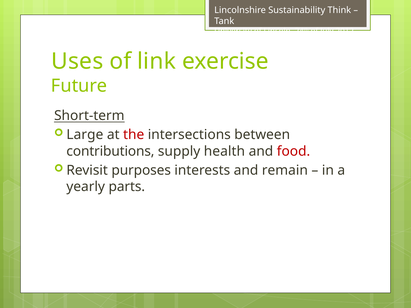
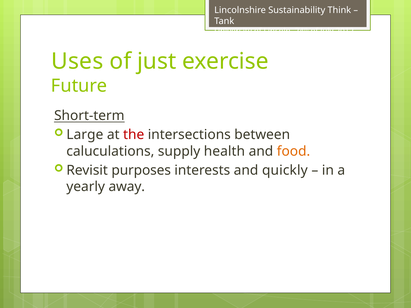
link: link -> just
contributions: contributions -> caluculations
food colour: red -> orange
remain: remain -> quickly
parts: parts -> away
